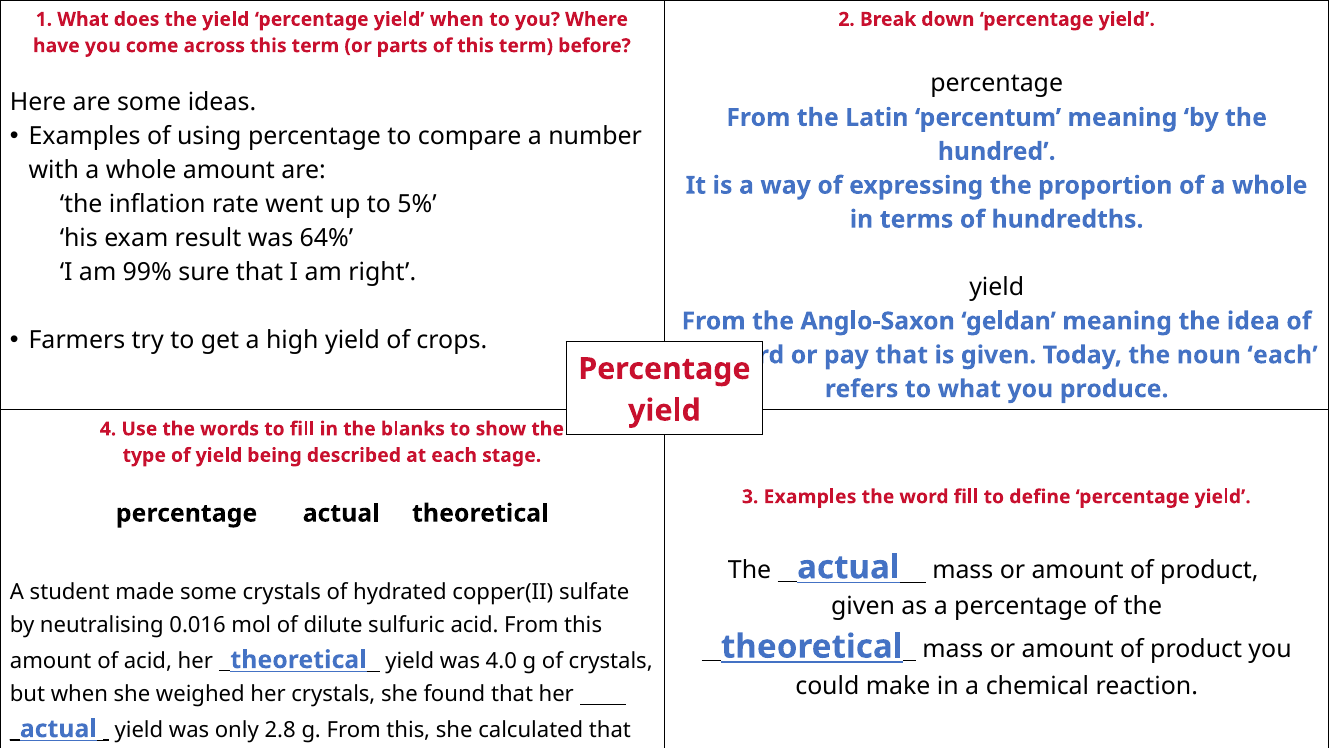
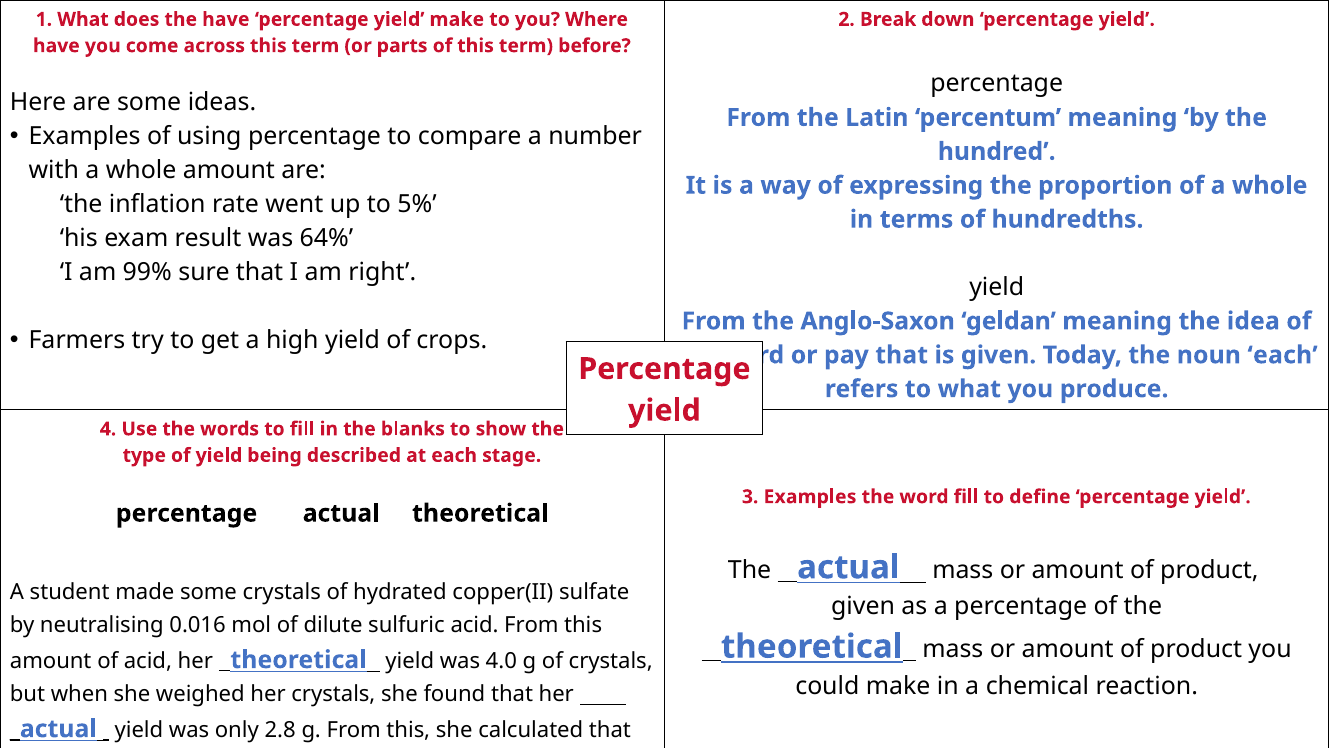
the yield: yield -> have
yield when: when -> make
